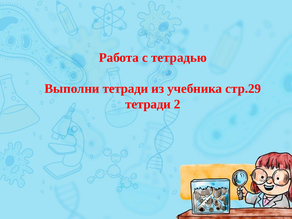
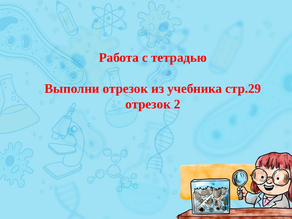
Выполни тетради: тетради -> отрезок
тетради at (148, 104): тетради -> отрезок
